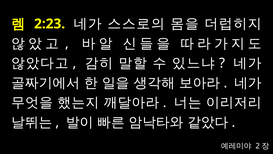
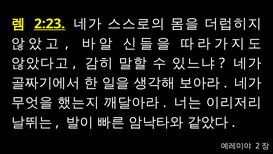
2:23 underline: none -> present
